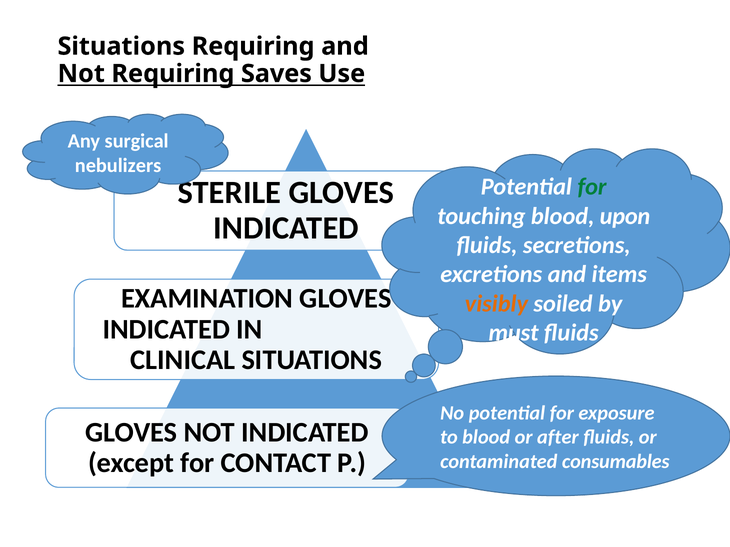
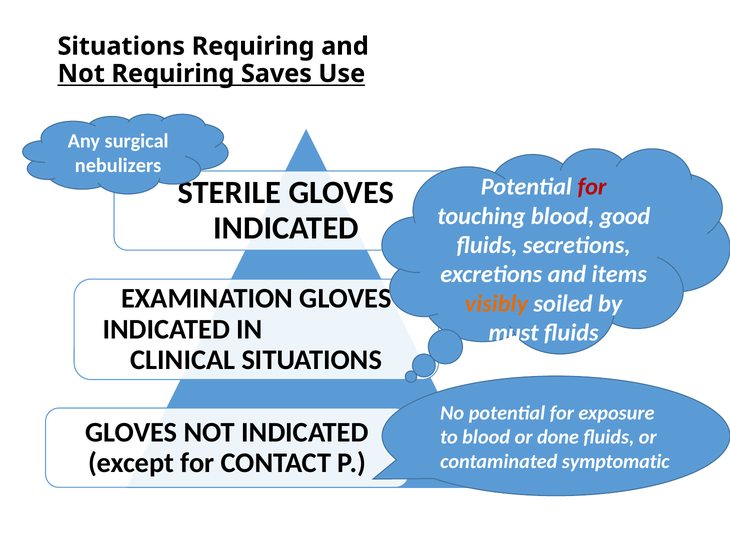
for at (592, 187) colour: green -> red
upon: upon -> good
after: after -> done
consumables: consumables -> symptomatic
